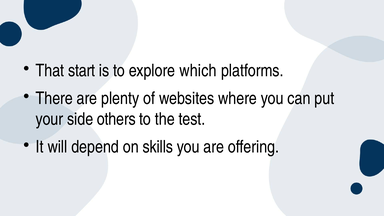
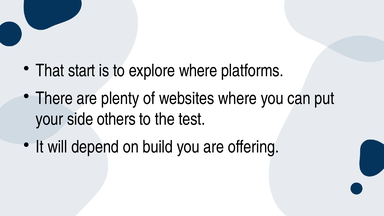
explore which: which -> where
skills: skills -> build
